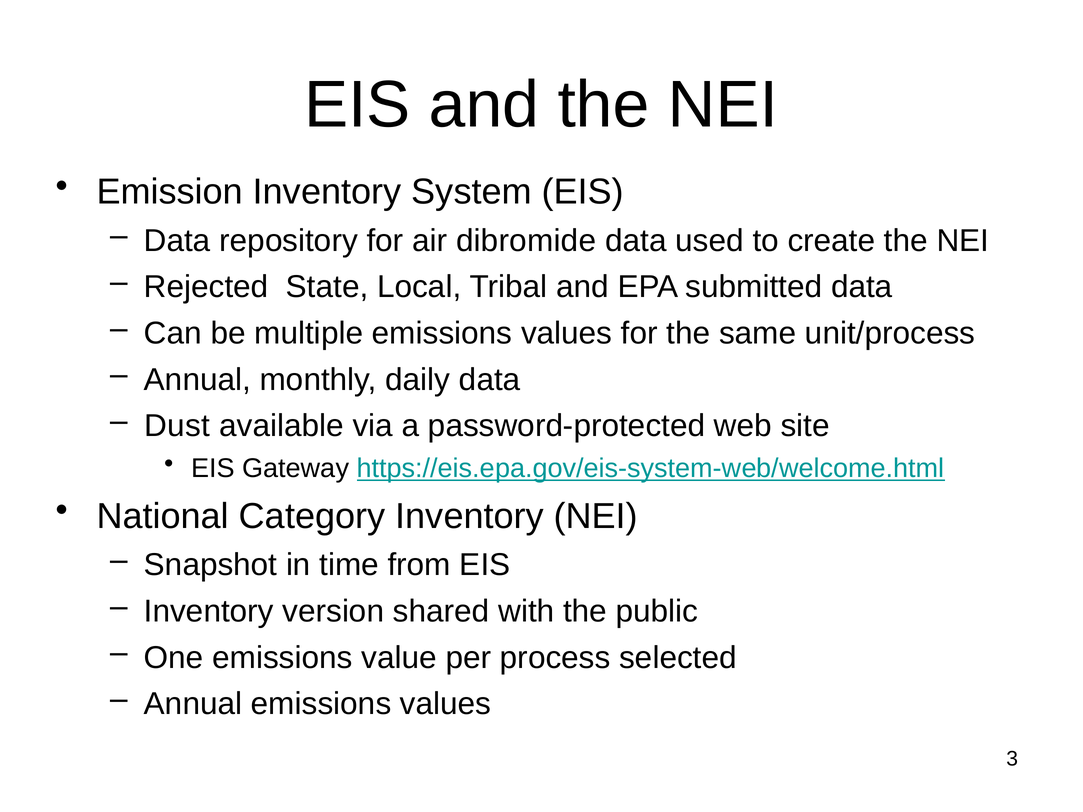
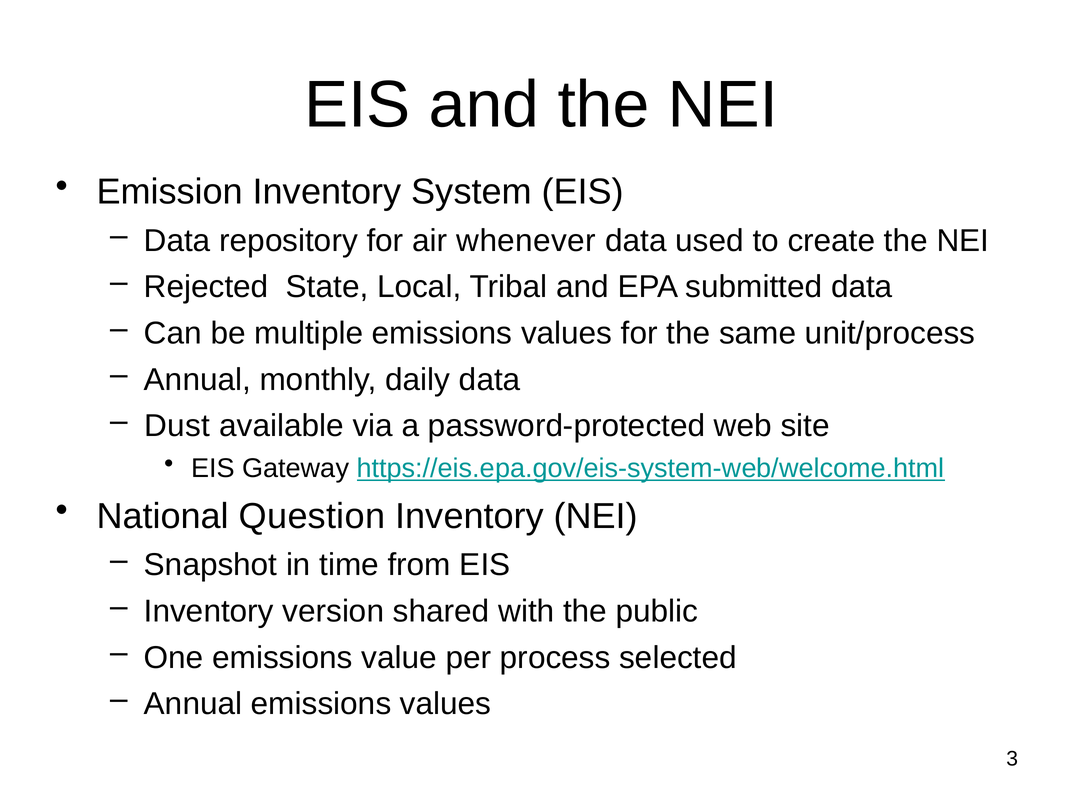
dibromide: dibromide -> whenever
Category: Category -> Question
